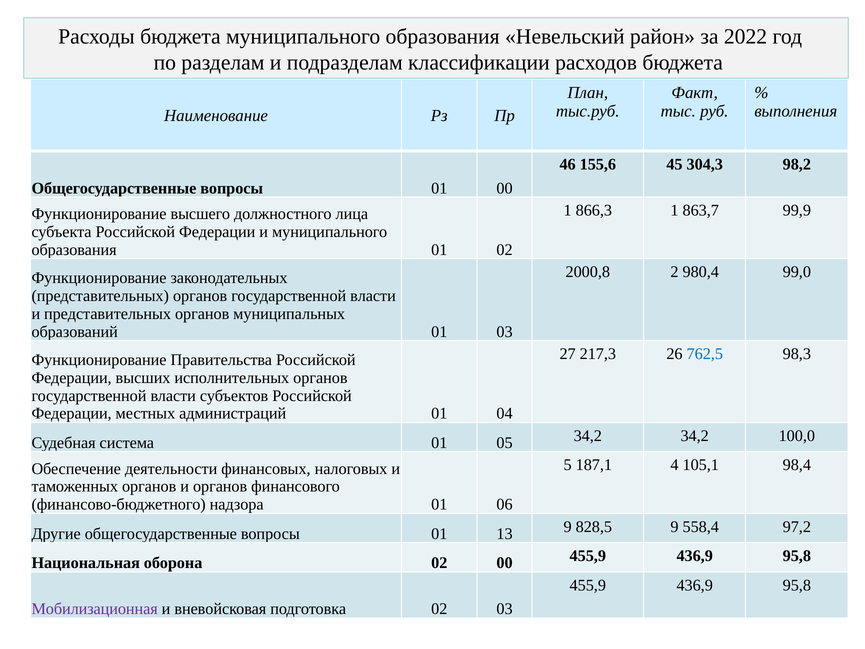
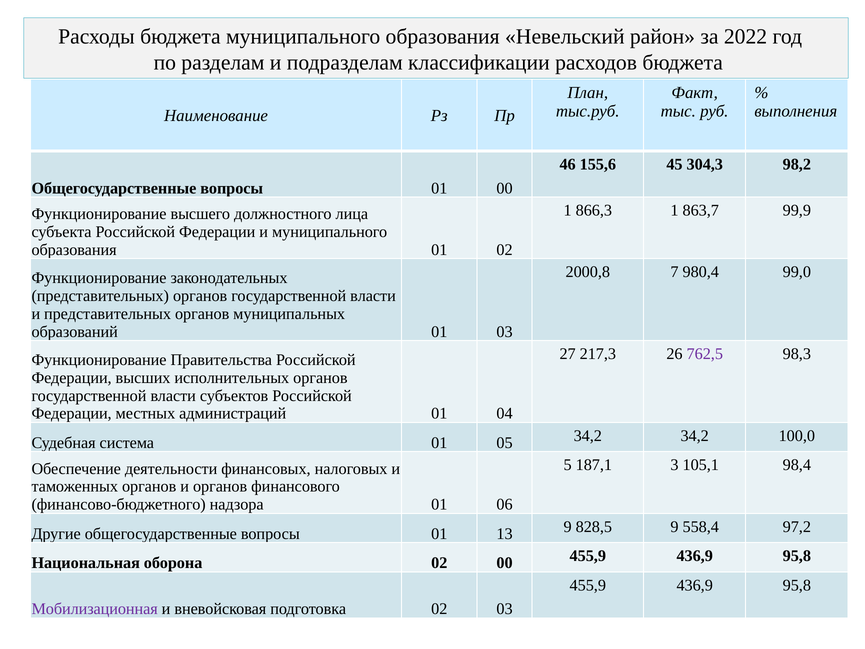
2: 2 -> 7
762,5 colour: blue -> purple
4: 4 -> 3
